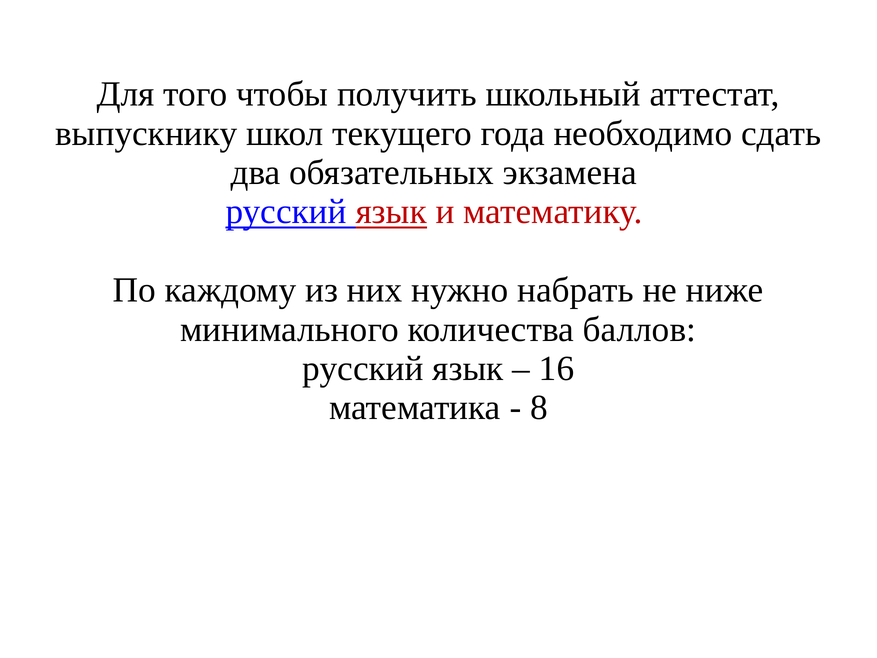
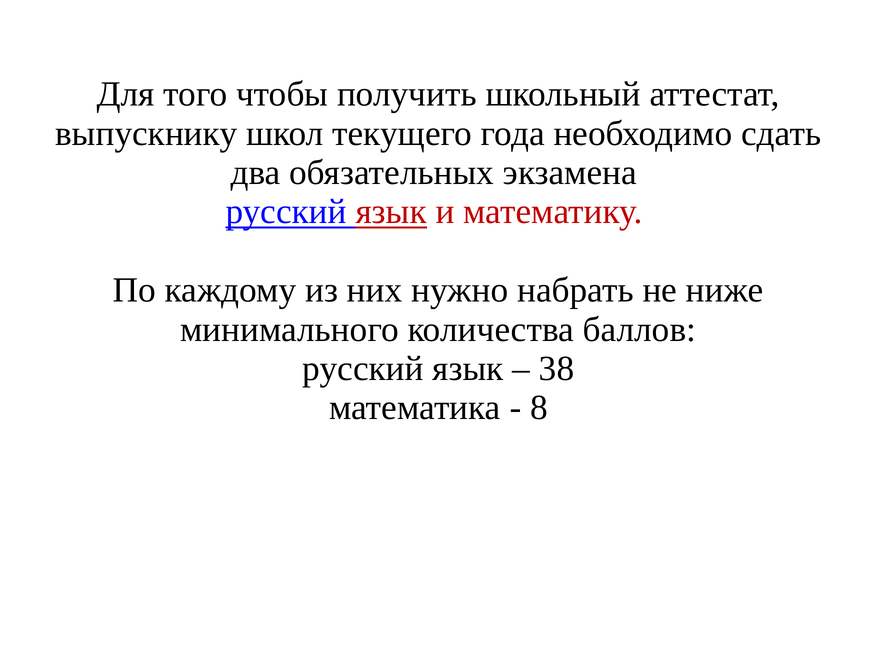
16: 16 -> 38
